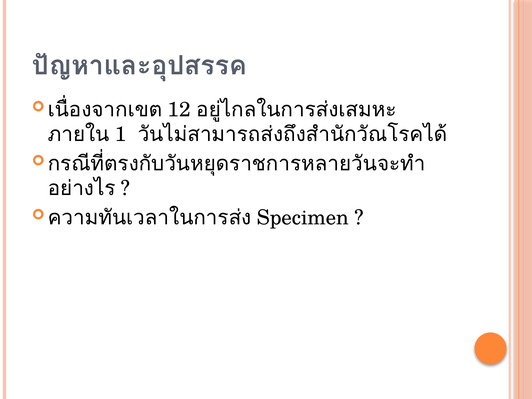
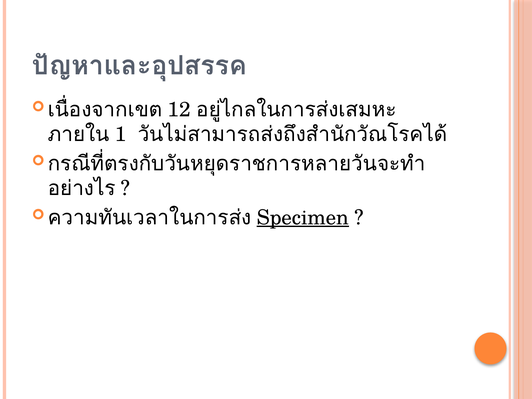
Specimen underline: none -> present
